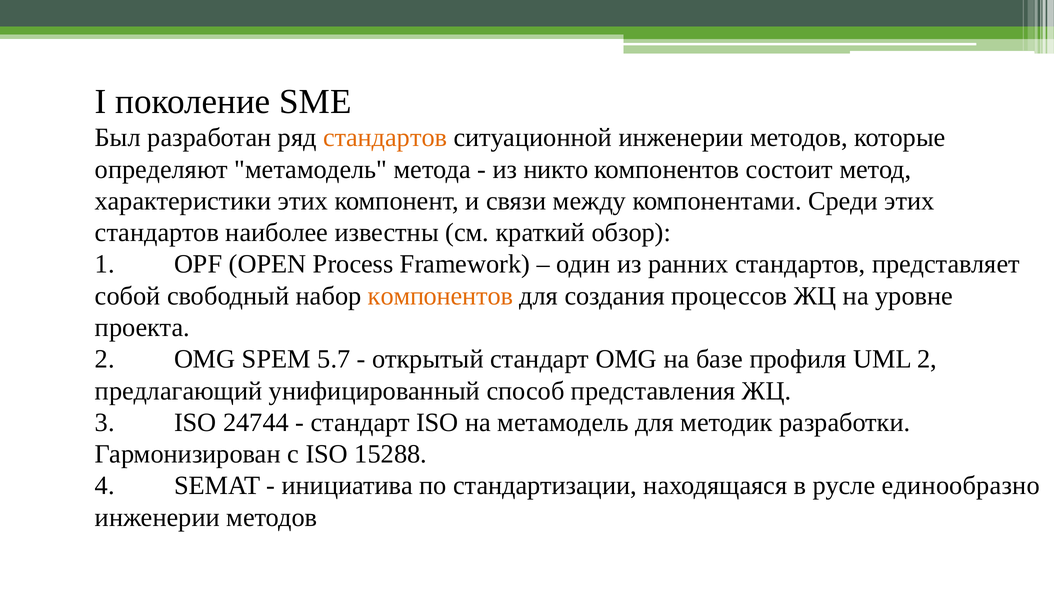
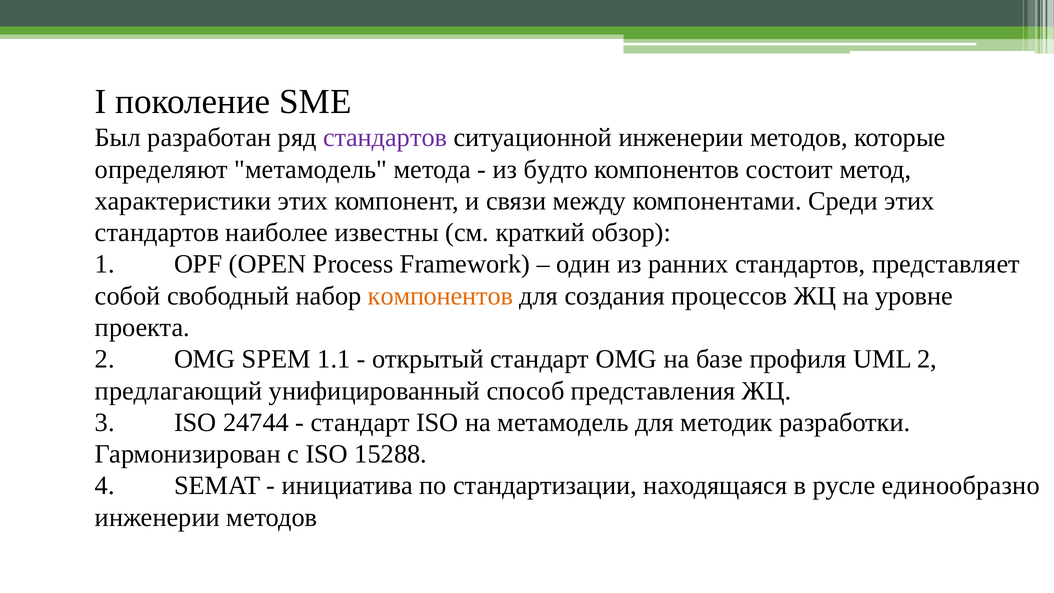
стандартов at (385, 138) colour: orange -> purple
никто: никто -> будто
5.7: 5.7 -> 1.1
